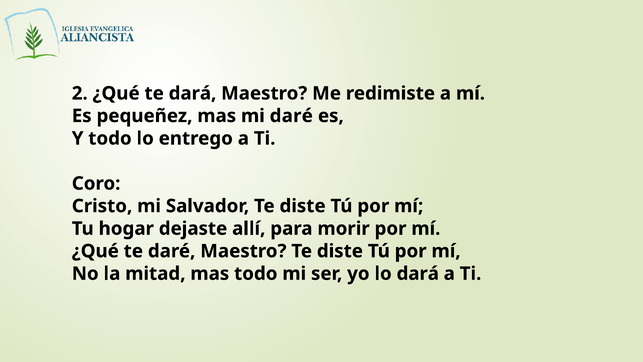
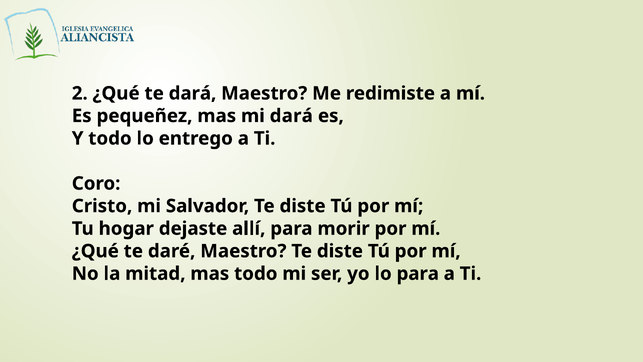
mi daré: daré -> dará
lo dará: dará -> para
